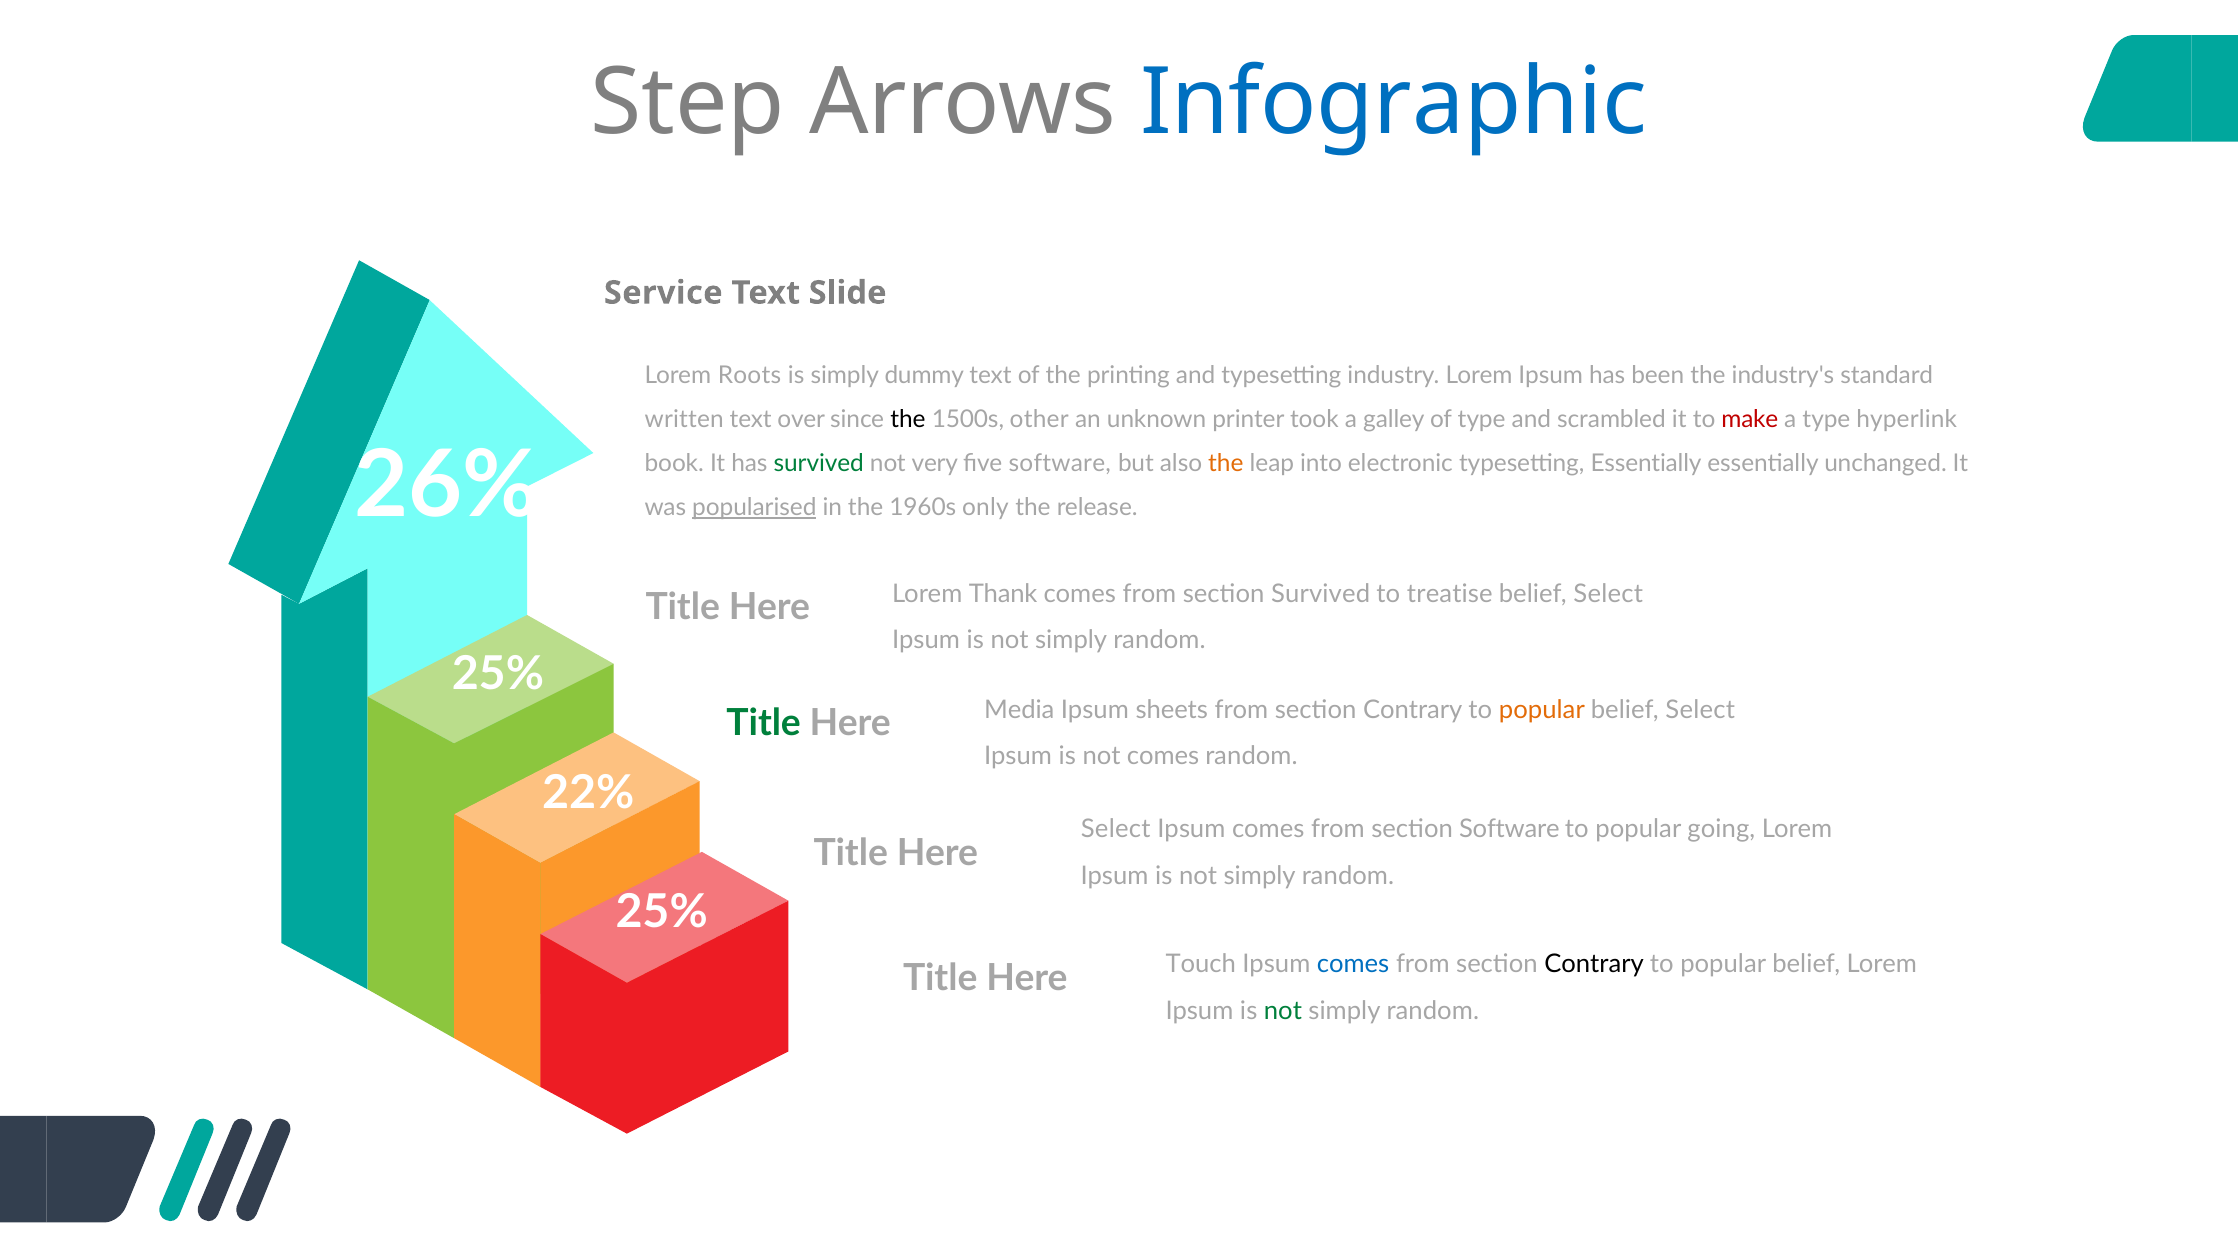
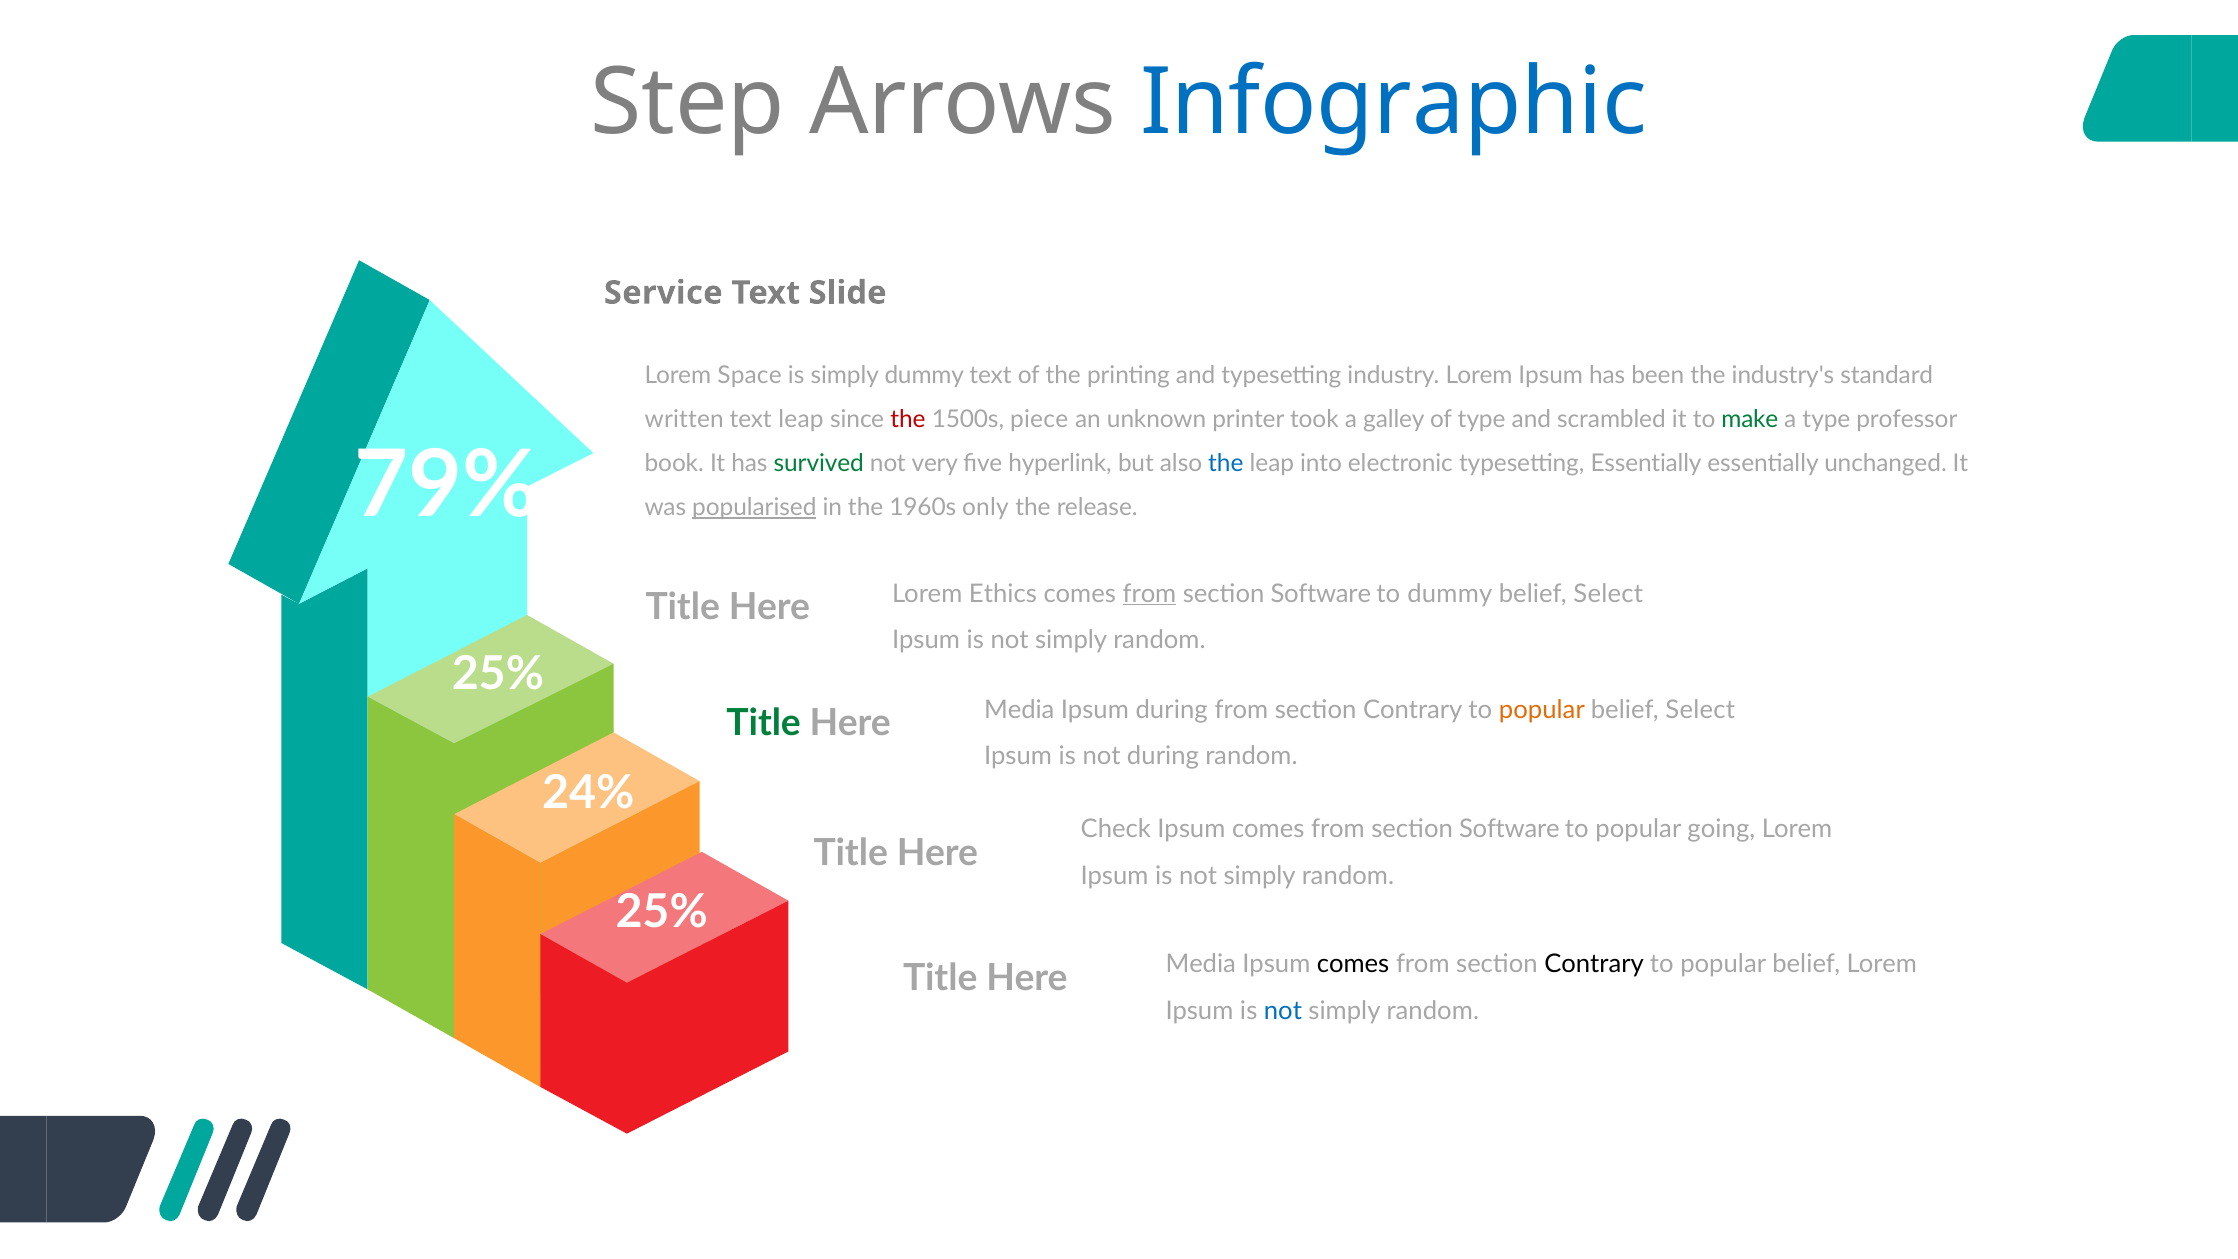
Roots: Roots -> Space
text over: over -> leap
the at (908, 420) colour: black -> red
other: other -> piece
make colour: red -> green
hyperlink: hyperlink -> professor
26%: 26% -> 79%
five software: software -> hyperlink
the at (1226, 464) colour: orange -> blue
Thank: Thank -> Ethics
from at (1149, 593) underline: none -> present
Survived at (1321, 593): Survived -> Software
to treatise: treatise -> dummy
Ipsum sheets: sheets -> during
not comes: comes -> during
22%: 22% -> 24%
Select at (1116, 829): Select -> Check
Touch at (1201, 964): Touch -> Media
comes at (1353, 964) colour: blue -> black
not at (1283, 1011) colour: green -> blue
